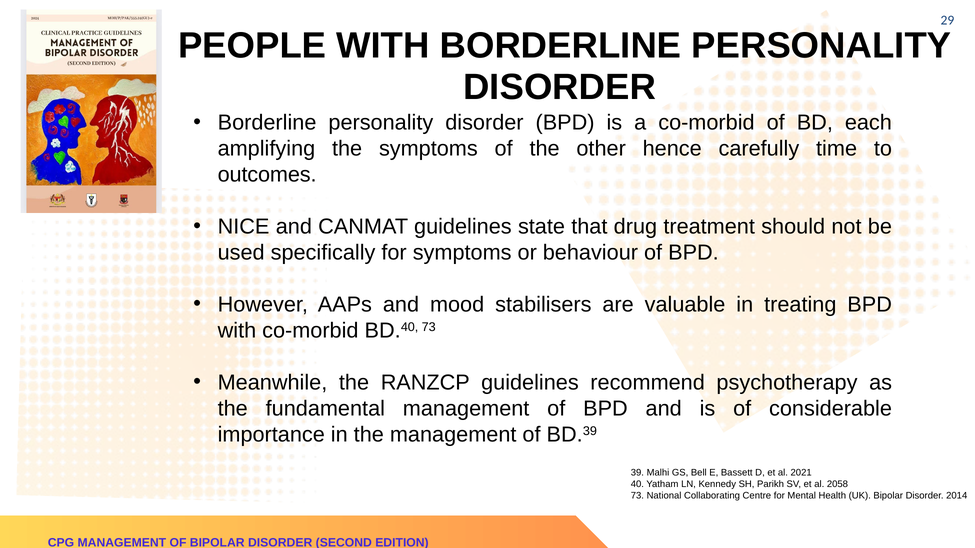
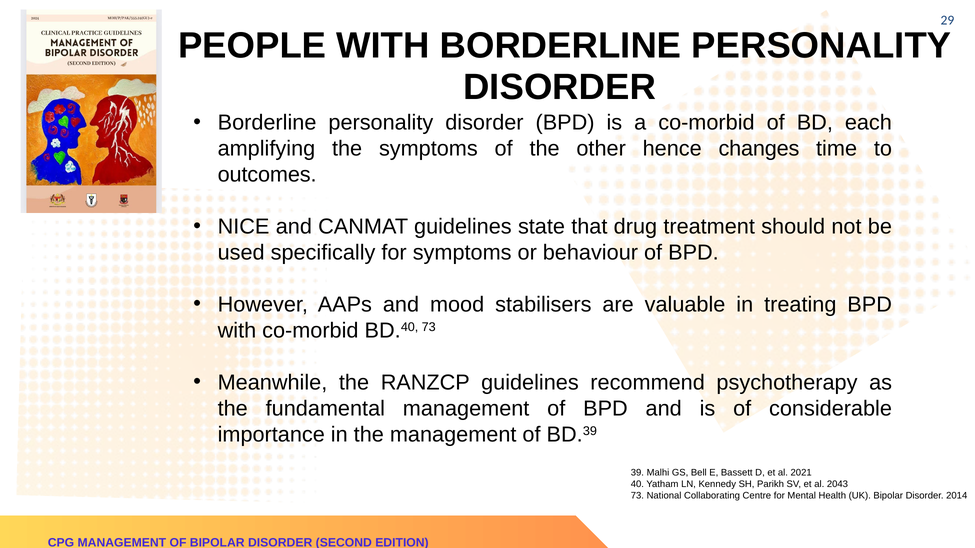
carefully: carefully -> changes
2058: 2058 -> 2043
